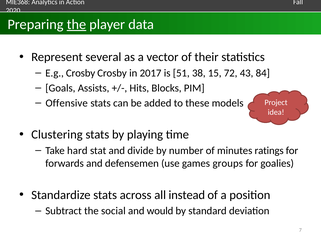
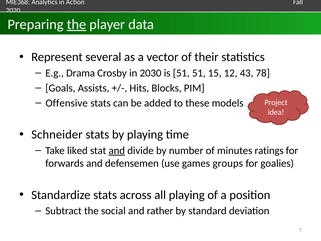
E.g Crosby: Crosby -> Drama
2017: 2017 -> 2030
51 38: 38 -> 51
72: 72 -> 12
84: 84 -> 78
Clustering: Clustering -> Schneider
hard: hard -> liked
and at (117, 150) underline: none -> present
all instead: instead -> playing
would: would -> rather
